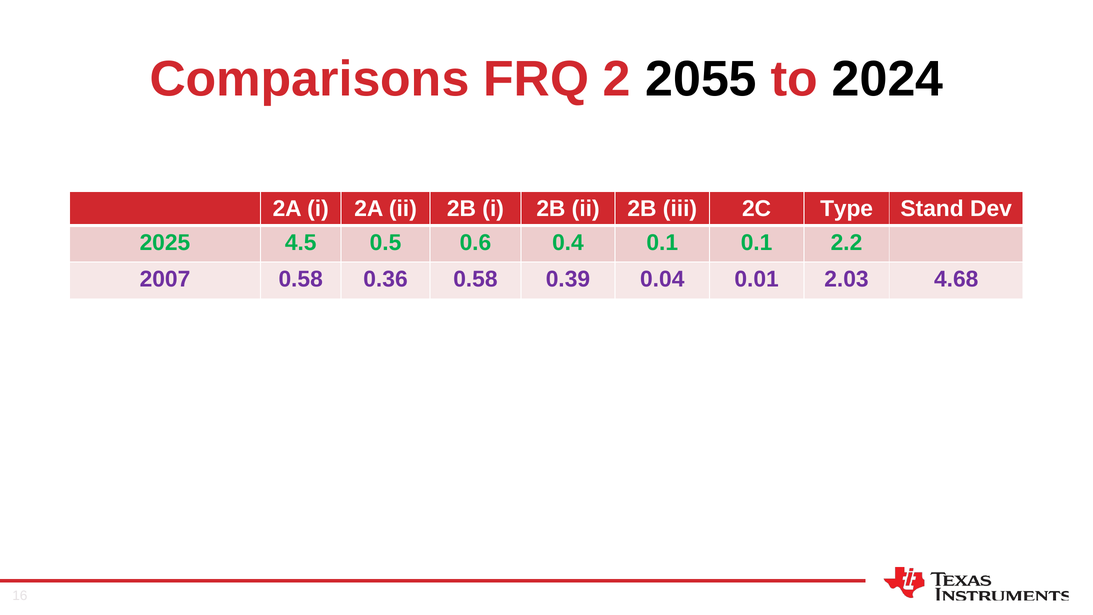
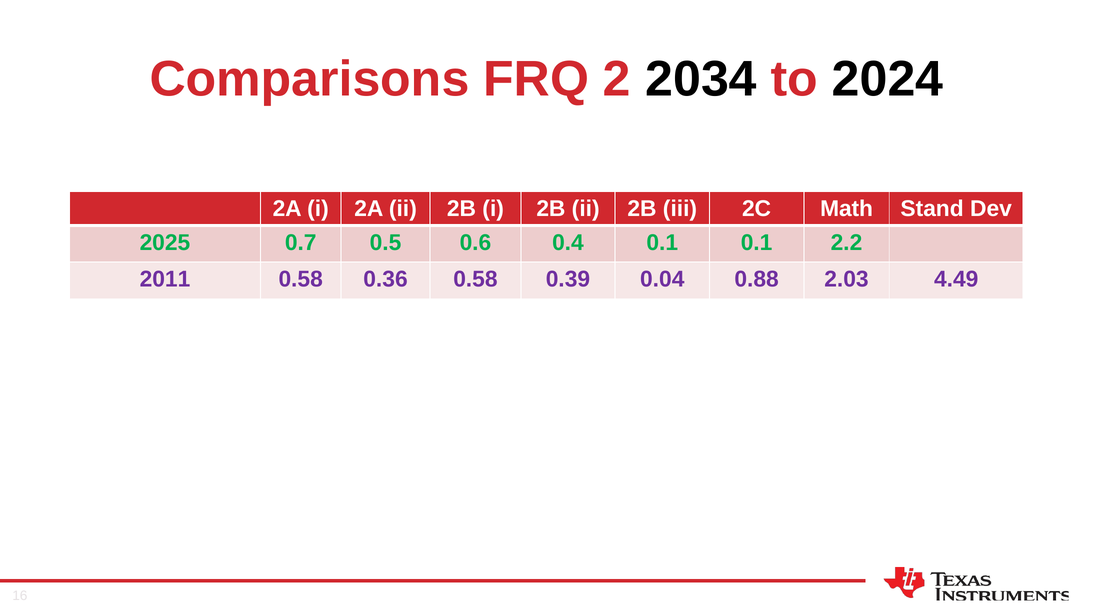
2055: 2055 -> 2034
Type: Type -> Math
4.5: 4.5 -> 0.7
2007: 2007 -> 2011
0.01: 0.01 -> 0.88
4.68: 4.68 -> 4.49
